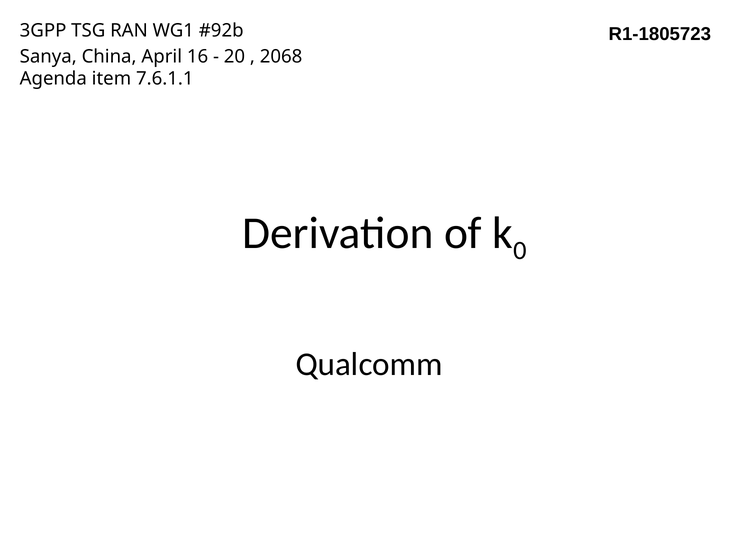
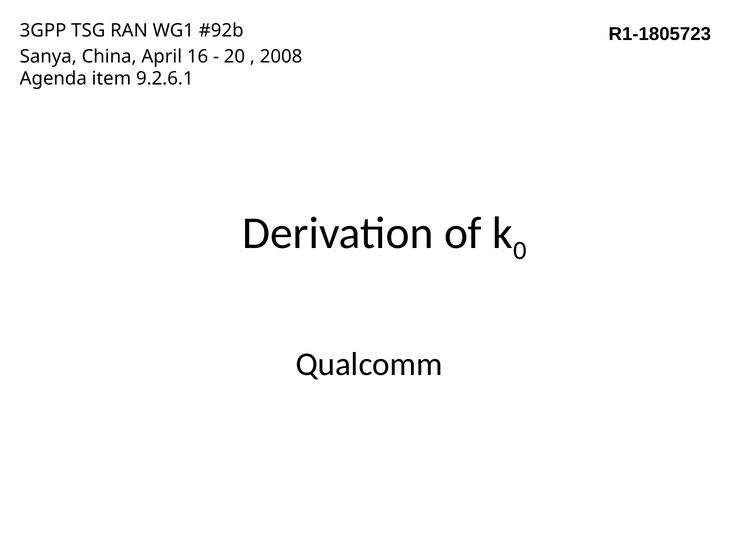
2068: 2068 -> 2008
7.6.1.1: 7.6.1.1 -> 9.2.6.1
